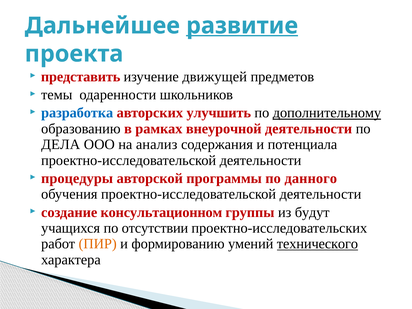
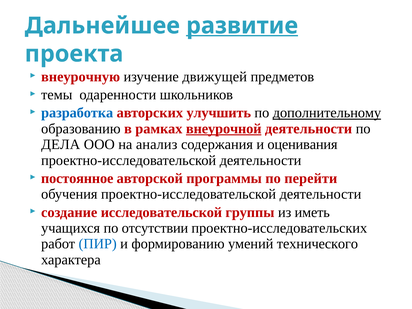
представить: представить -> внеурочную
внеурочной underline: none -> present
потенциала: потенциала -> оценивания
процедуры: процедуры -> постоянное
данного: данного -> перейти
консультационном: консультационном -> исследовательской
будут: будут -> иметь
ПИР colour: orange -> blue
технического underline: present -> none
